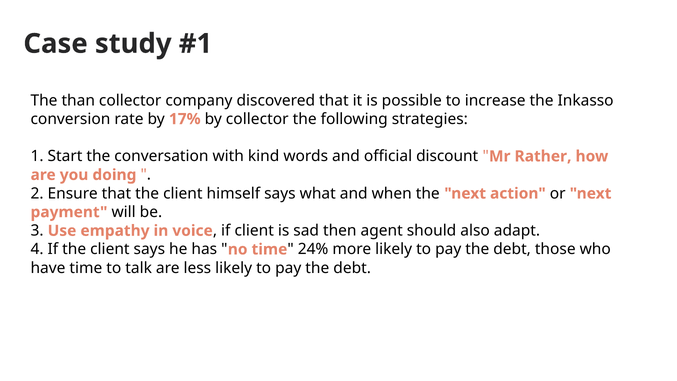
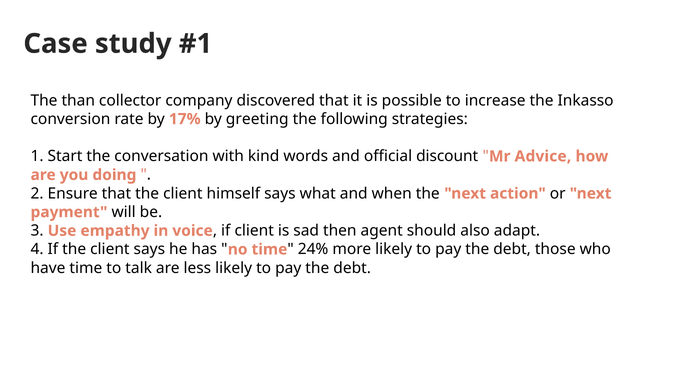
by collector: collector -> greeting
Rather: Rather -> Advice
